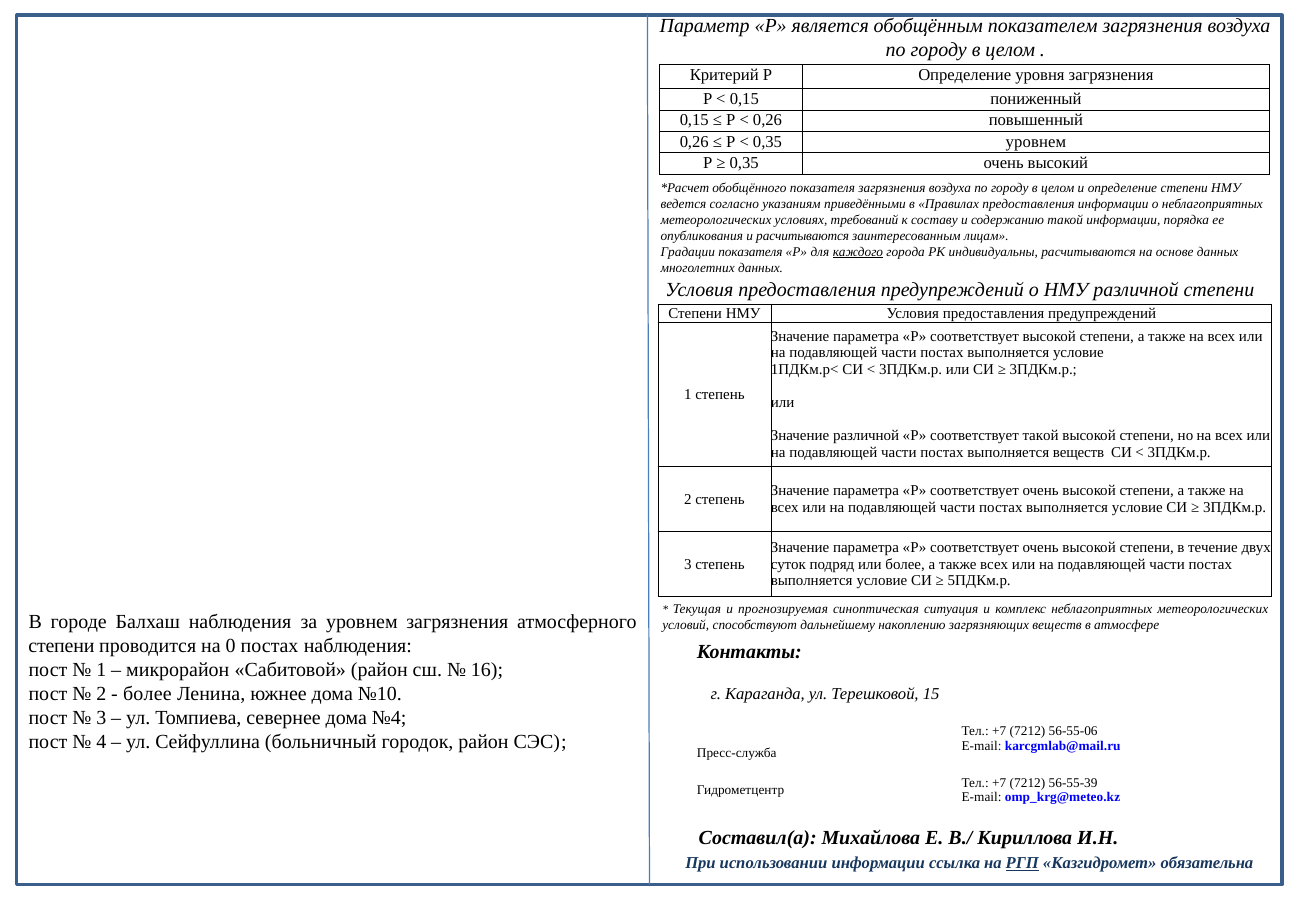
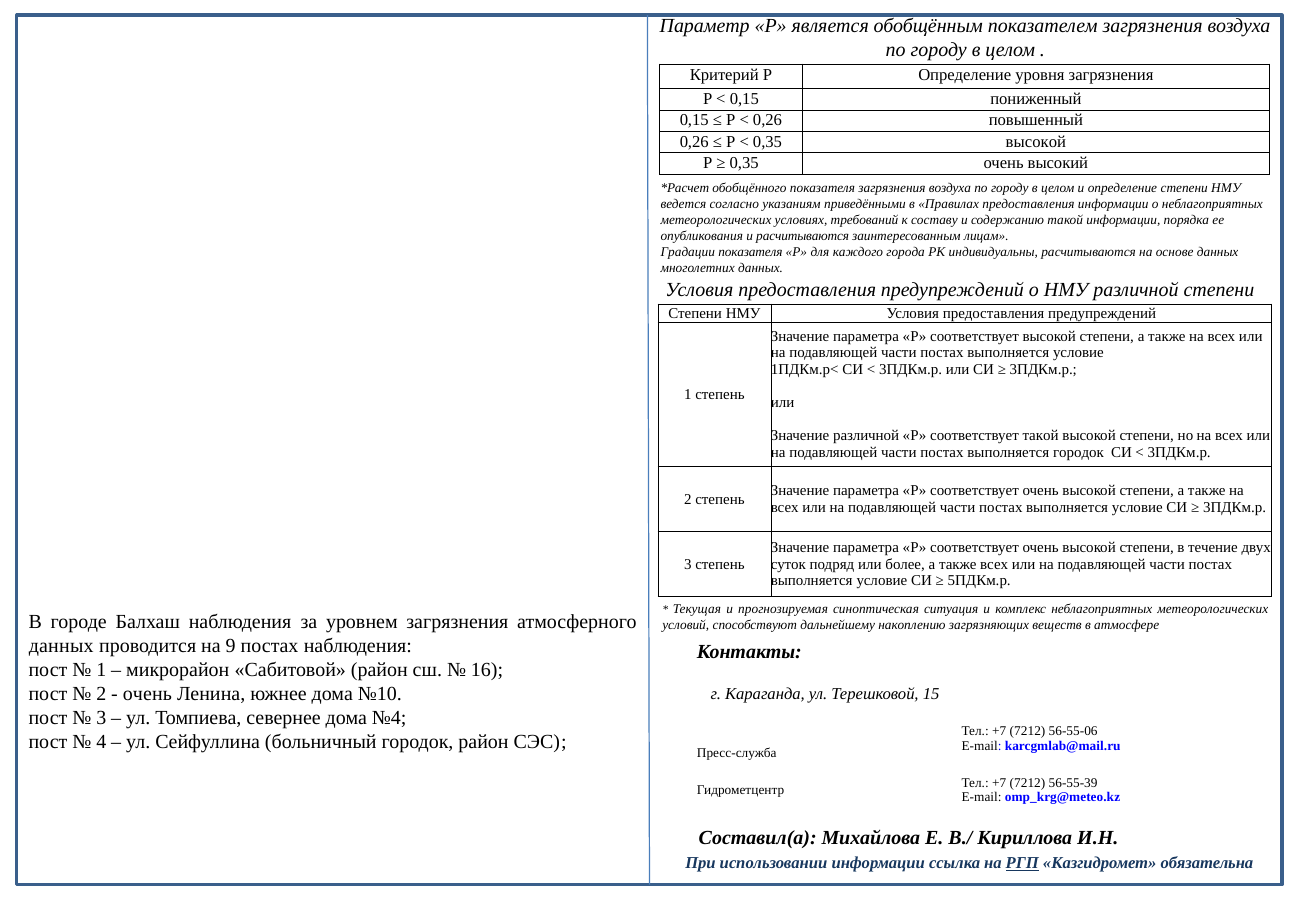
0,35 уровнем: уровнем -> высокой
каждого underline: present -> none
выполняется веществ: веществ -> городок
степени at (61, 646): степени -> данных
0: 0 -> 9
более at (147, 694): более -> очень
